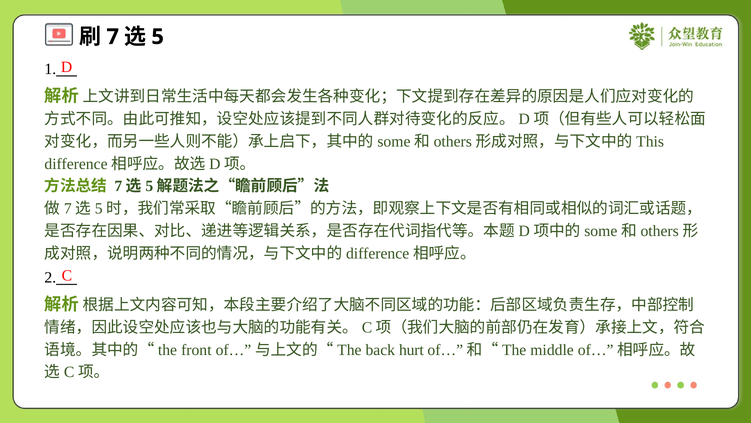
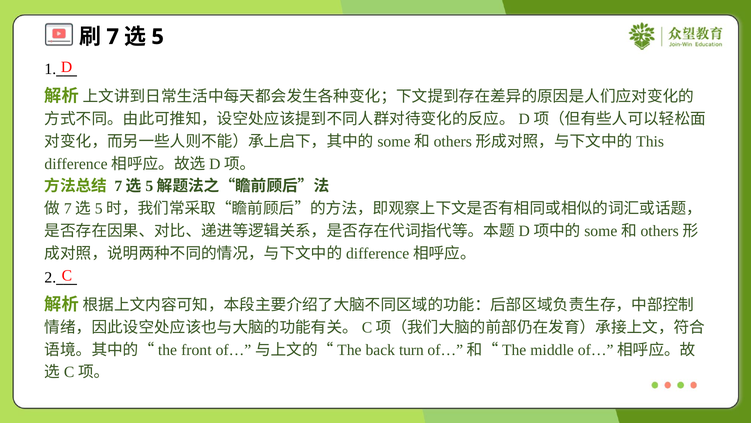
hurt: hurt -> turn
